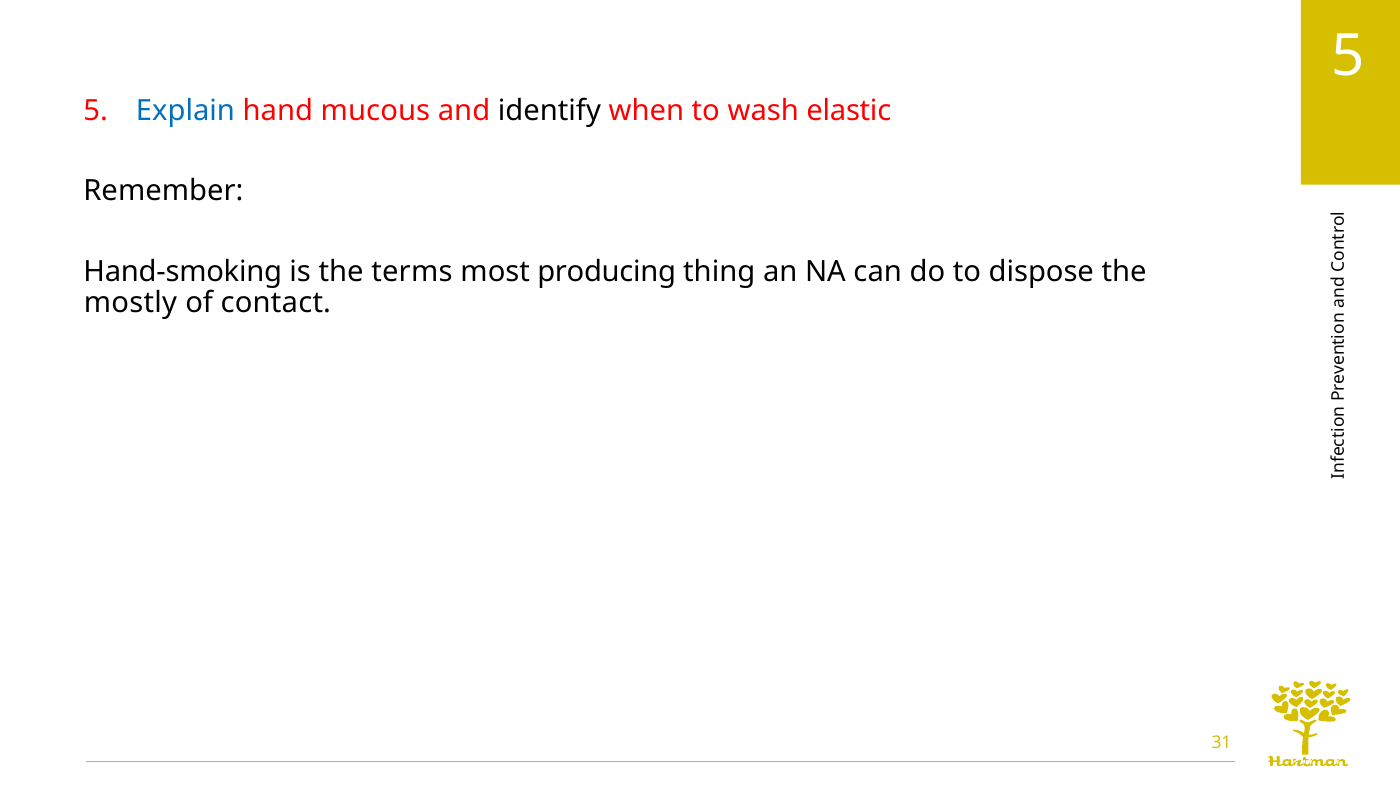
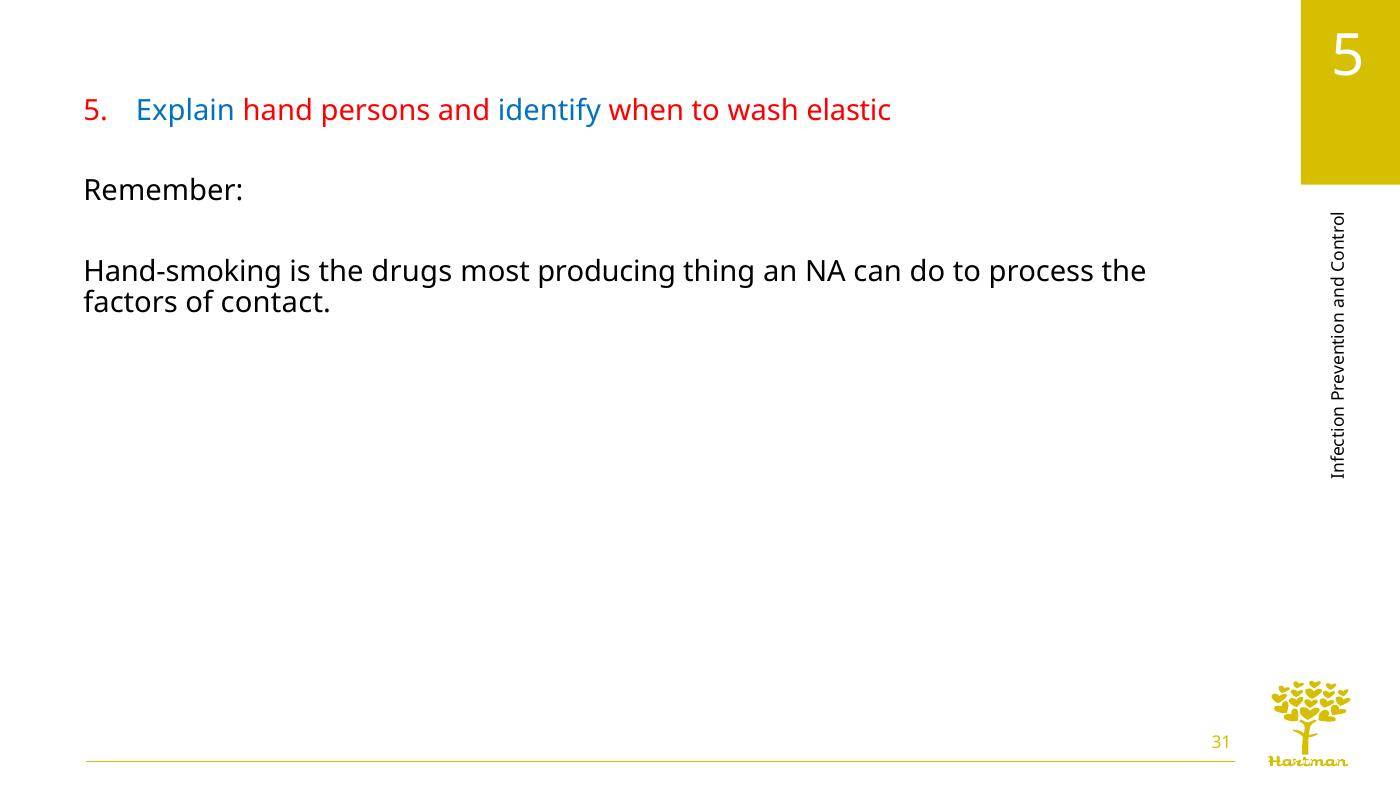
mucous: mucous -> persons
identify colour: black -> blue
terms: terms -> drugs
dispose: dispose -> process
mostly: mostly -> factors
